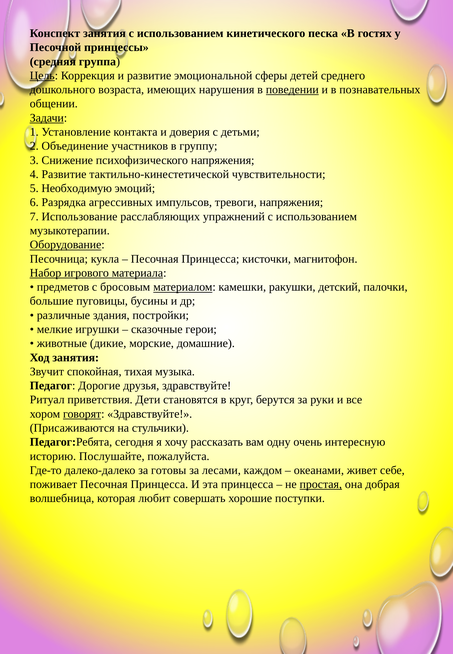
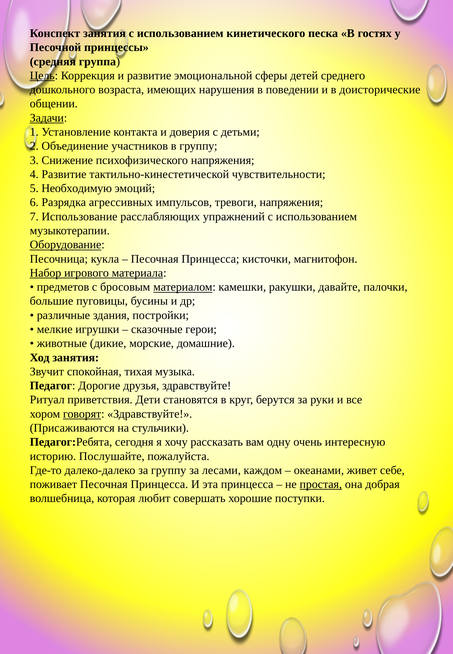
поведении underline: present -> none
познавательных: познавательных -> доисторические
детский: детский -> давайте
за готовы: готовы -> группу
